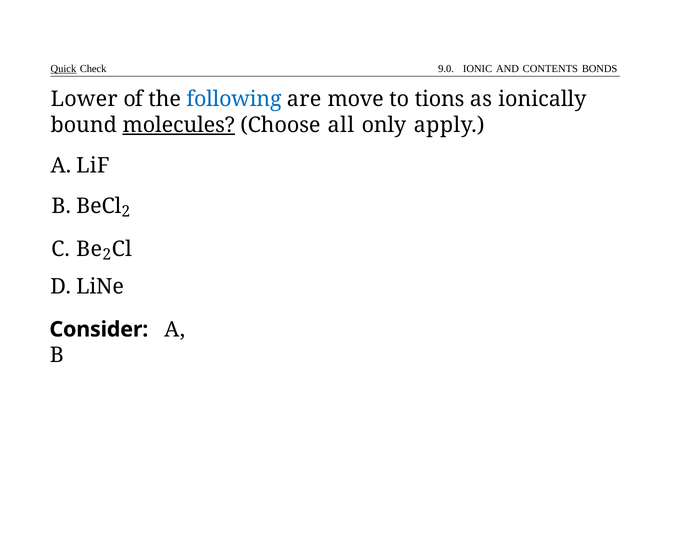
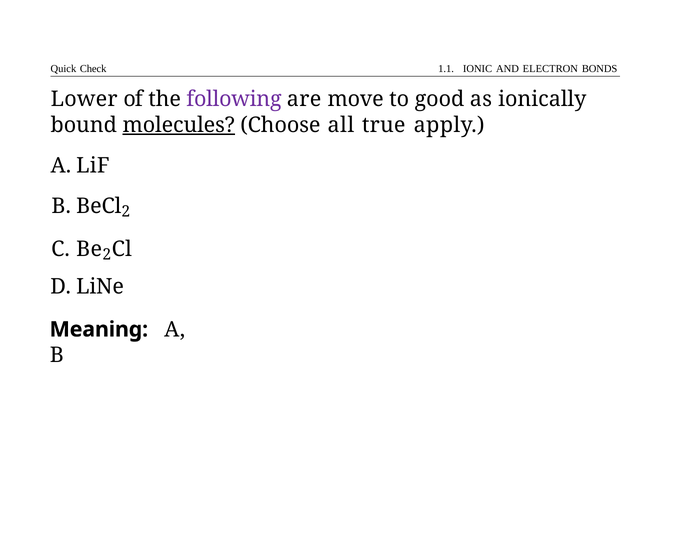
Quick underline: present -> none
9.0: 9.0 -> 1.1
CONTENTS: CONTENTS -> ELECTRON
following colour: blue -> purple
tions: tions -> good
only: only -> true
Consider: Consider -> Meaning
